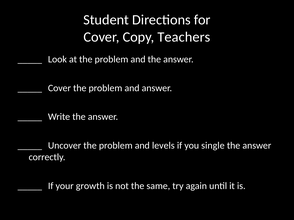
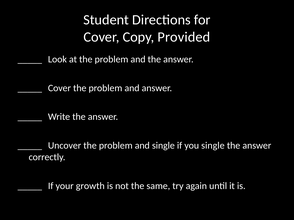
Teachers: Teachers -> Provided
and levels: levels -> single
